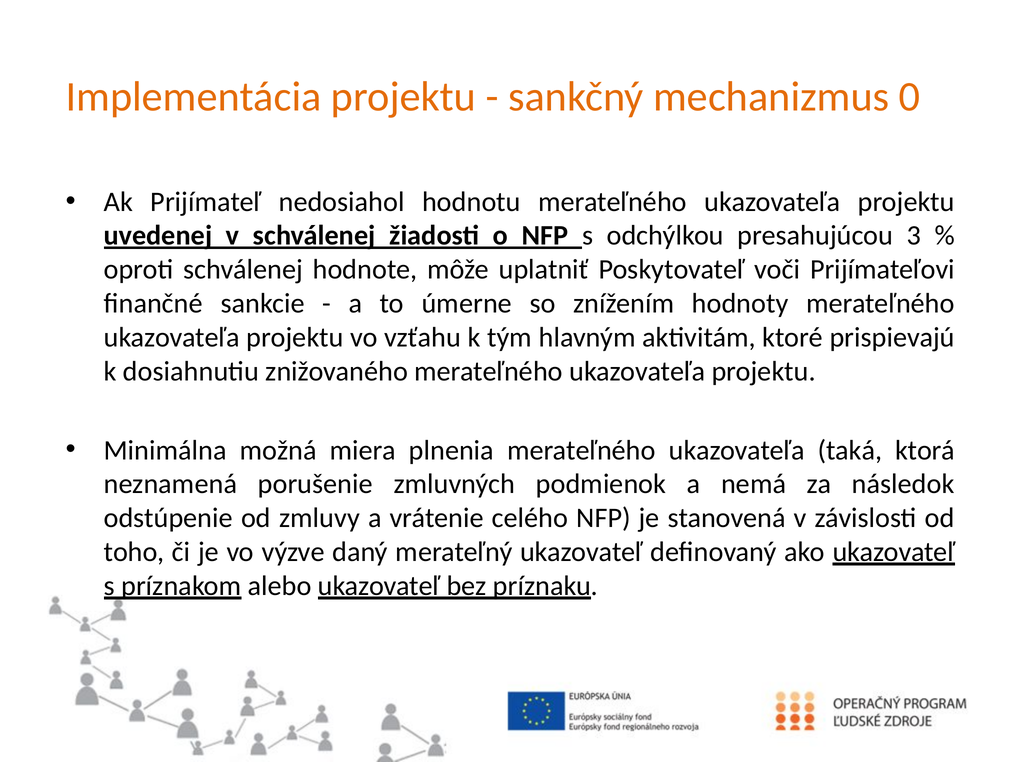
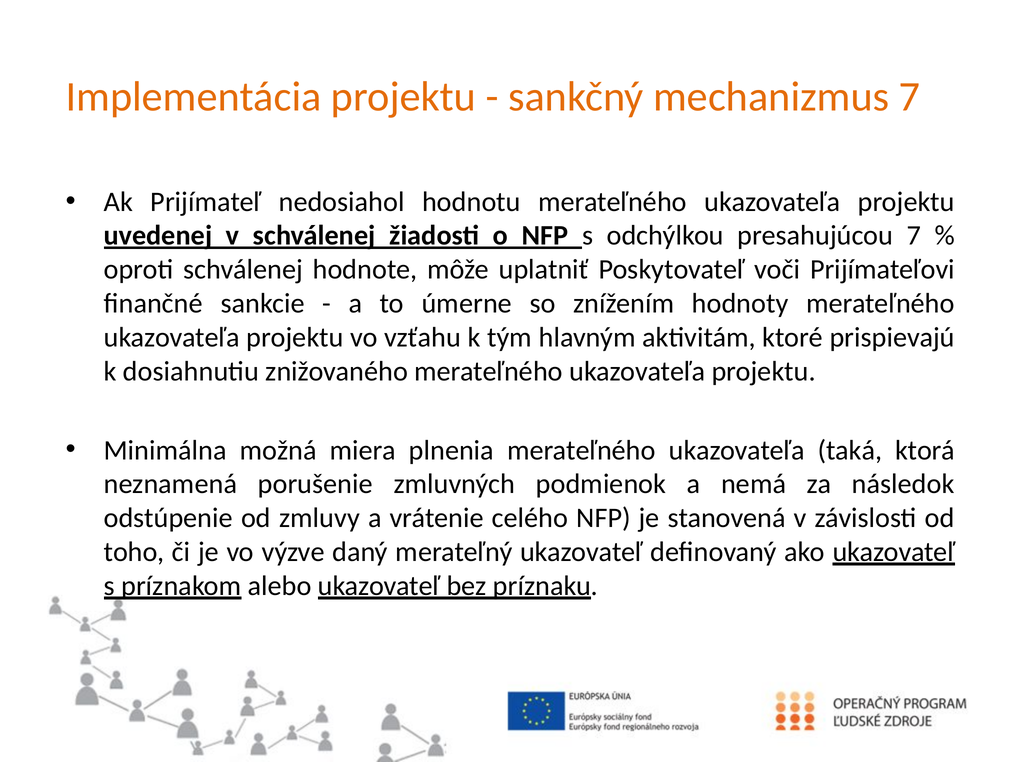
mechanizmus 0: 0 -> 7
presahujúcou 3: 3 -> 7
